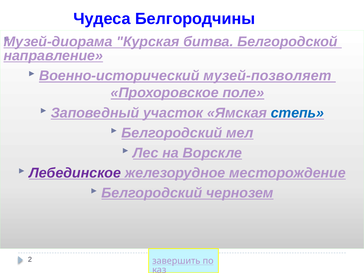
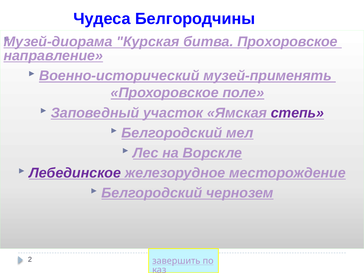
битва Белгородской: Белгородской -> Прохоровское
музей-позволяет: музей-позволяет -> музей-применять
степь colour: blue -> purple
